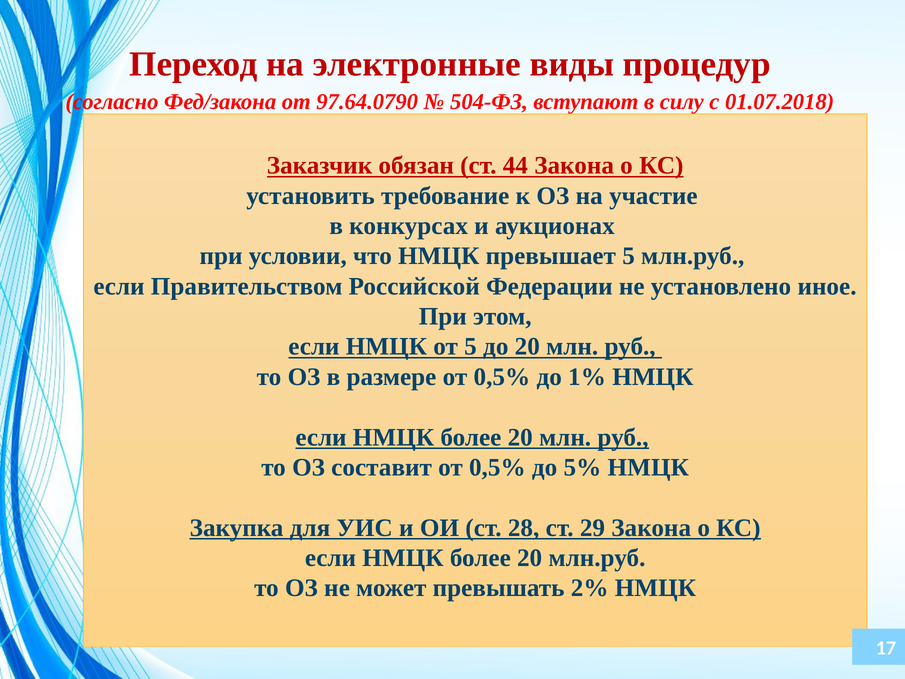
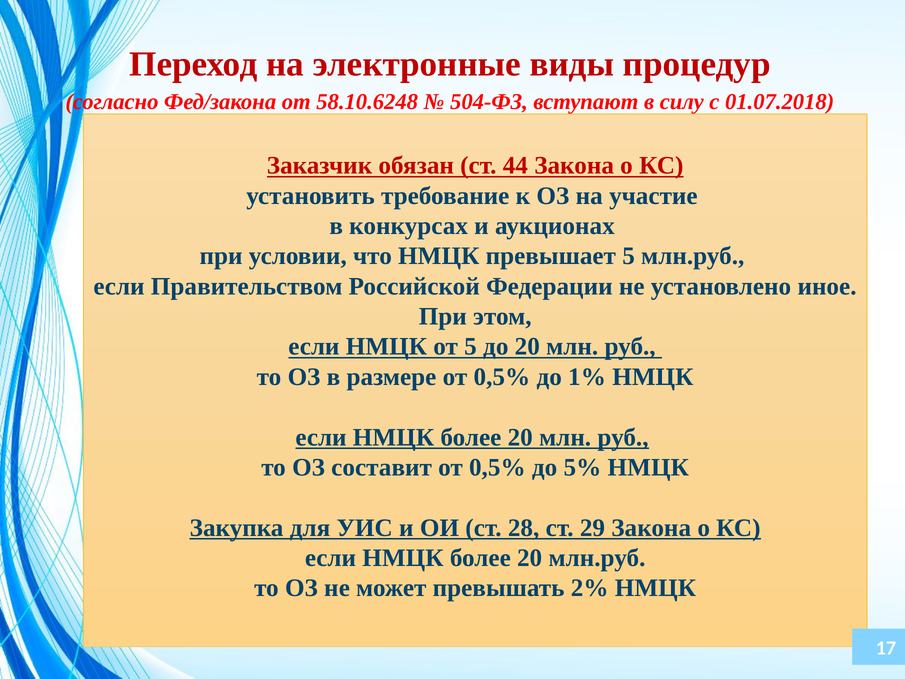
97.64.0790: 97.64.0790 -> 58.10.6248
